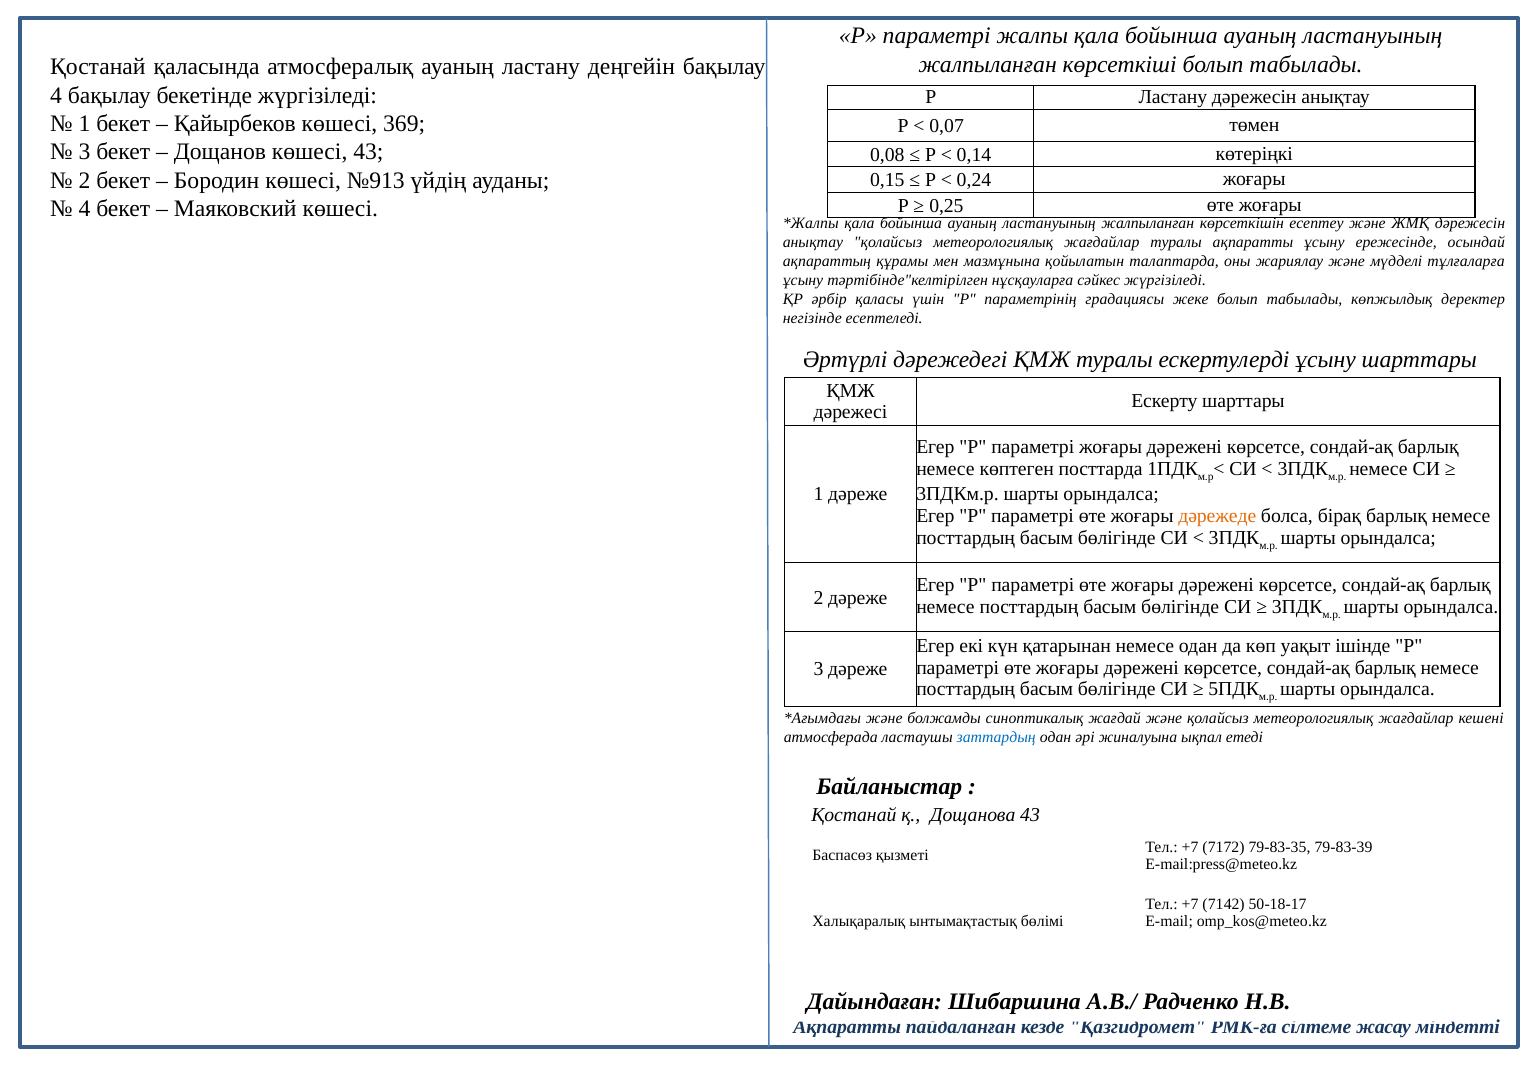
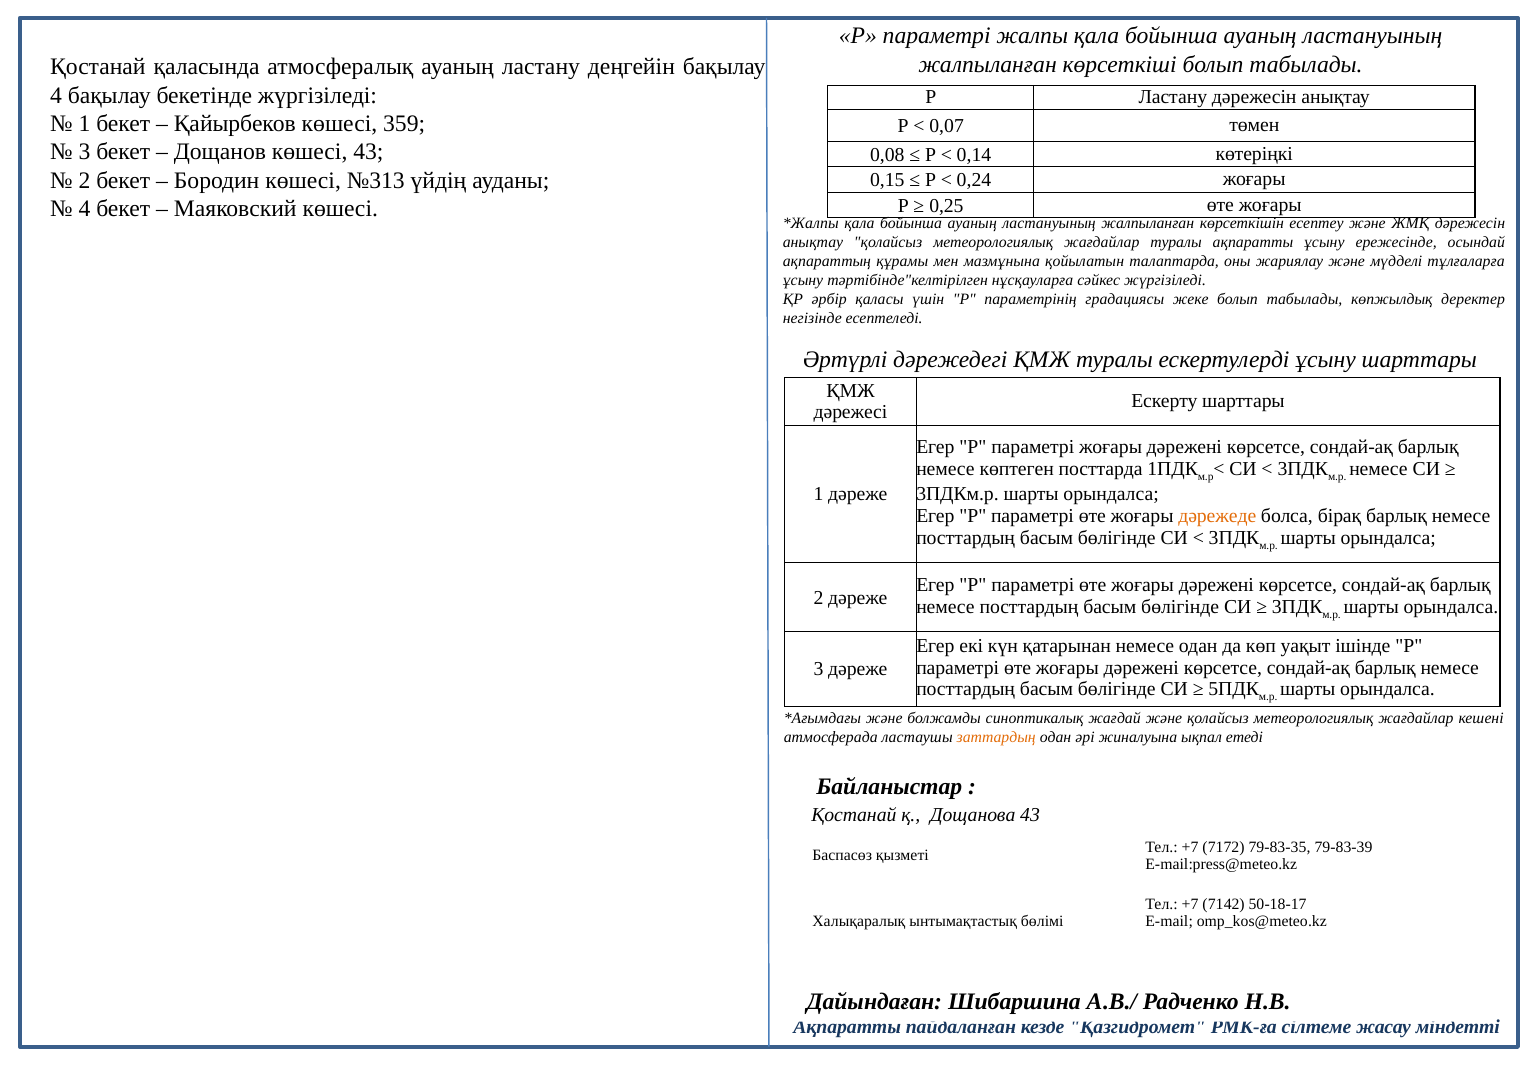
369: 369 -> 359
№913: №913 -> №313
заттардың colour: blue -> orange
